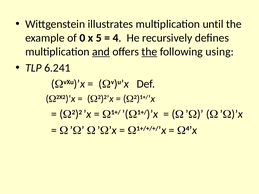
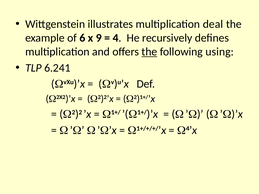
until: until -> deal
0: 0 -> 6
5: 5 -> 9
and underline: present -> none
